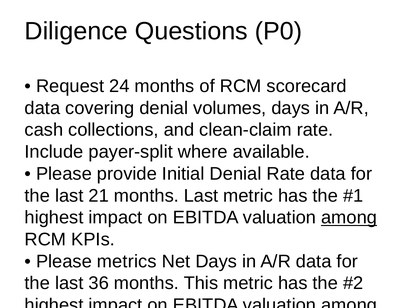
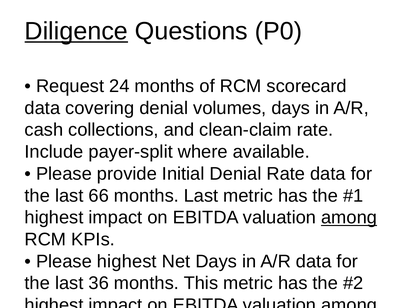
Diligence underline: none -> present
21: 21 -> 66
Please metrics: metrics -> highest
